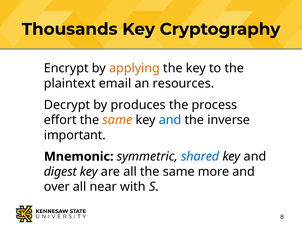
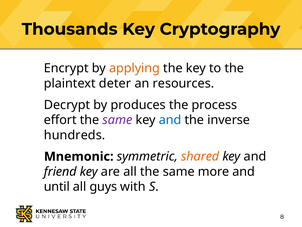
email: email -> deter
same at (117, 120) colour: orange -> purple
important: important -> hundreds
shared colour: blue -> orange
digest: digest -> friend
over: over -> until
near: near -> guys
